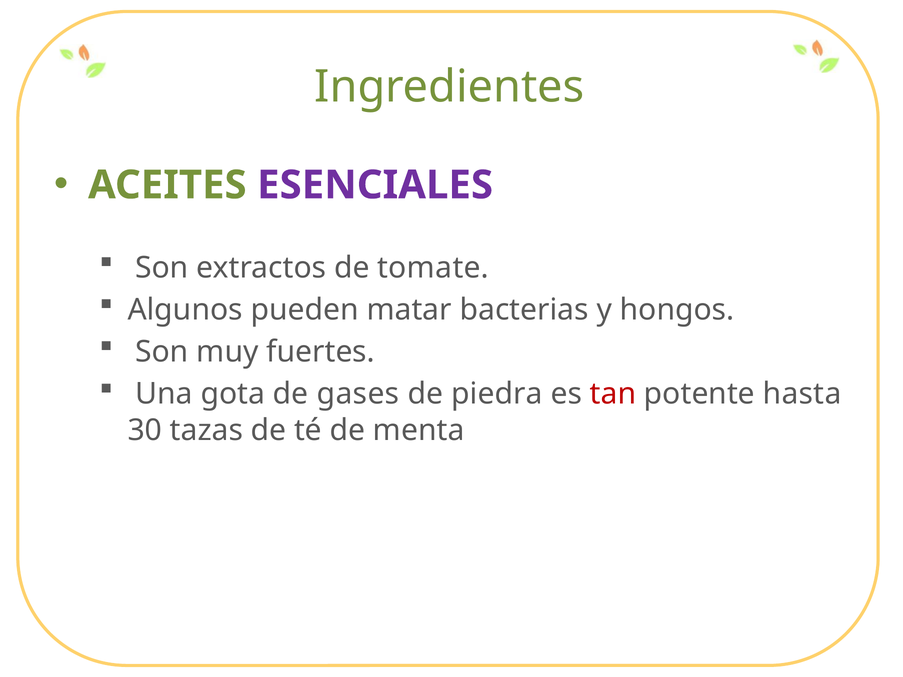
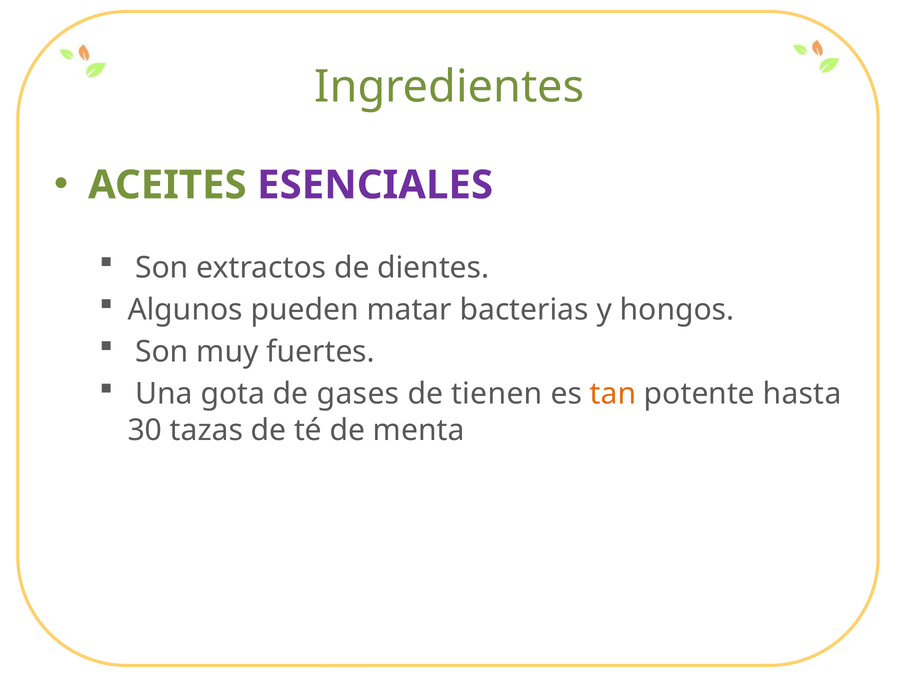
tomate: tomate -> dientes
piedra: piedra -> tienen
tan colour: red -> orange
